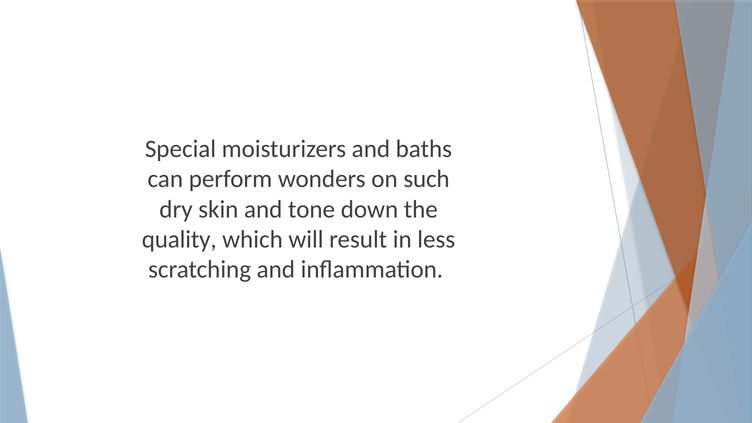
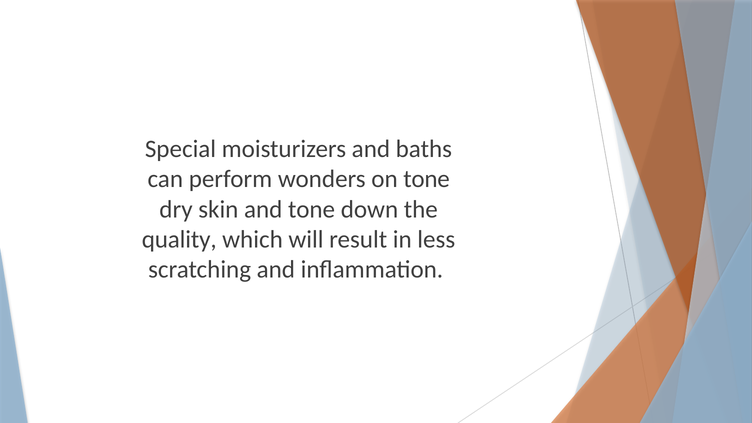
on such: such -> tone
